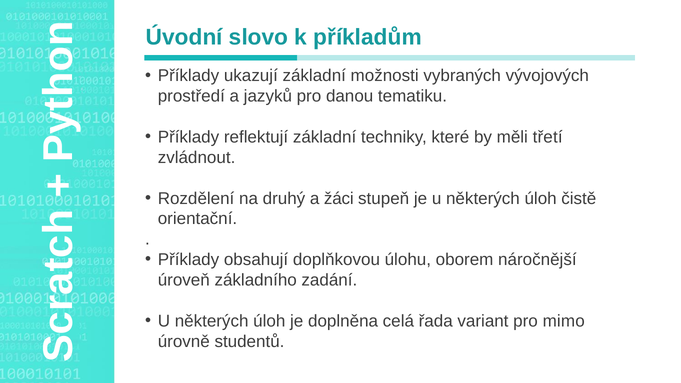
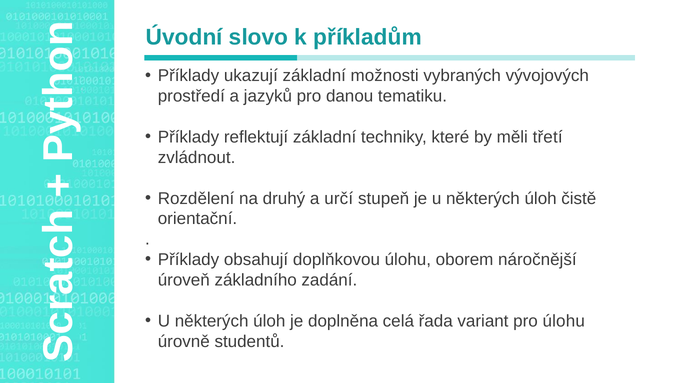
žáci: žáci -> určí
pro mimo: mimo -> úlohu
